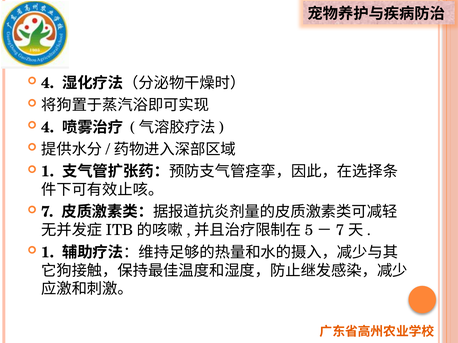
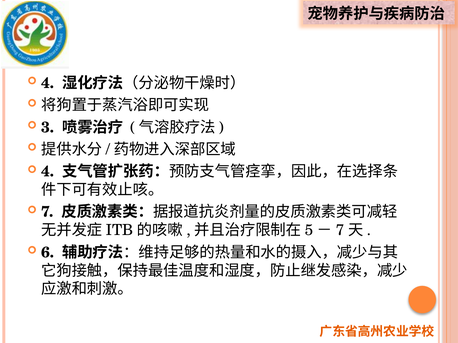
4 at (48, 128): 4 -> 3
1 at (48, 172): 1 -> 4
1 at (48, 253): 1 -> 6
